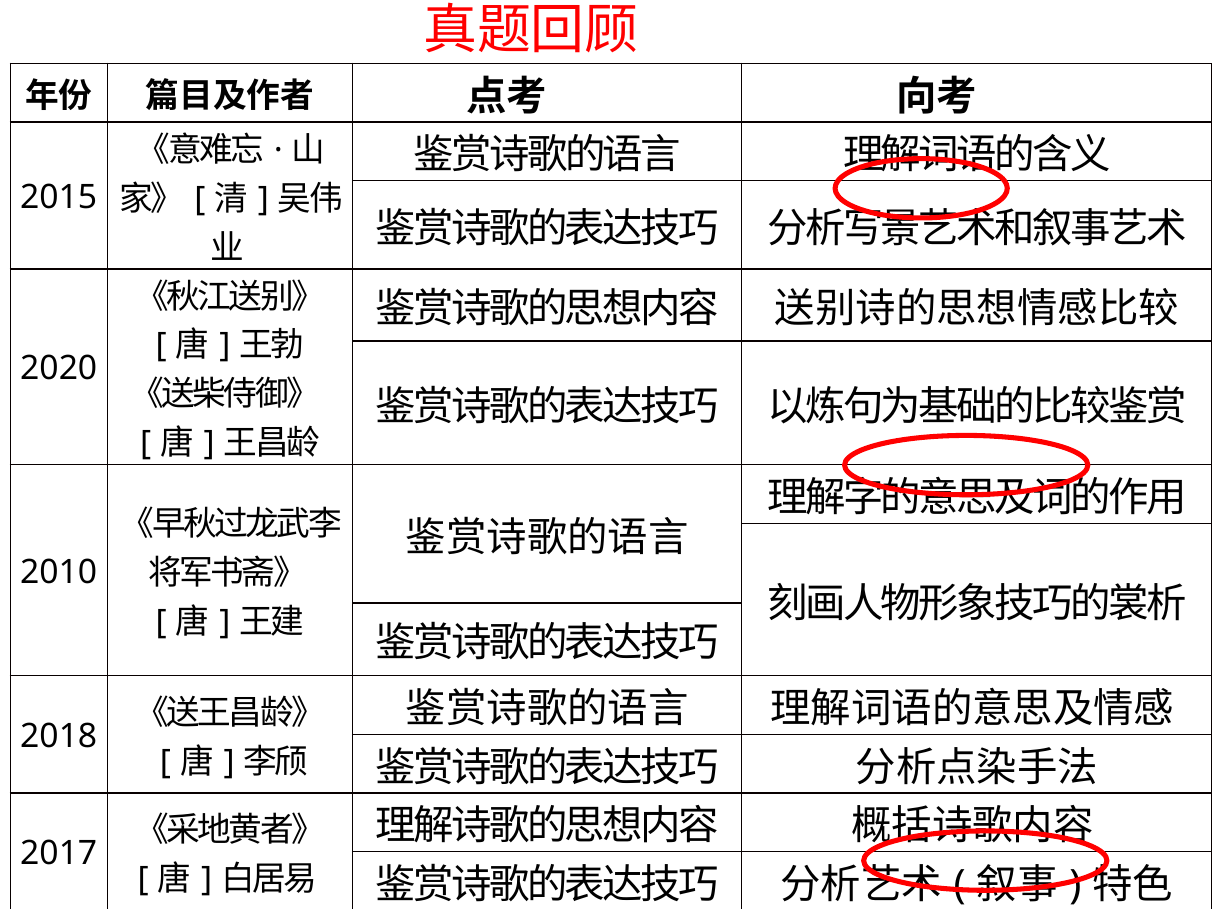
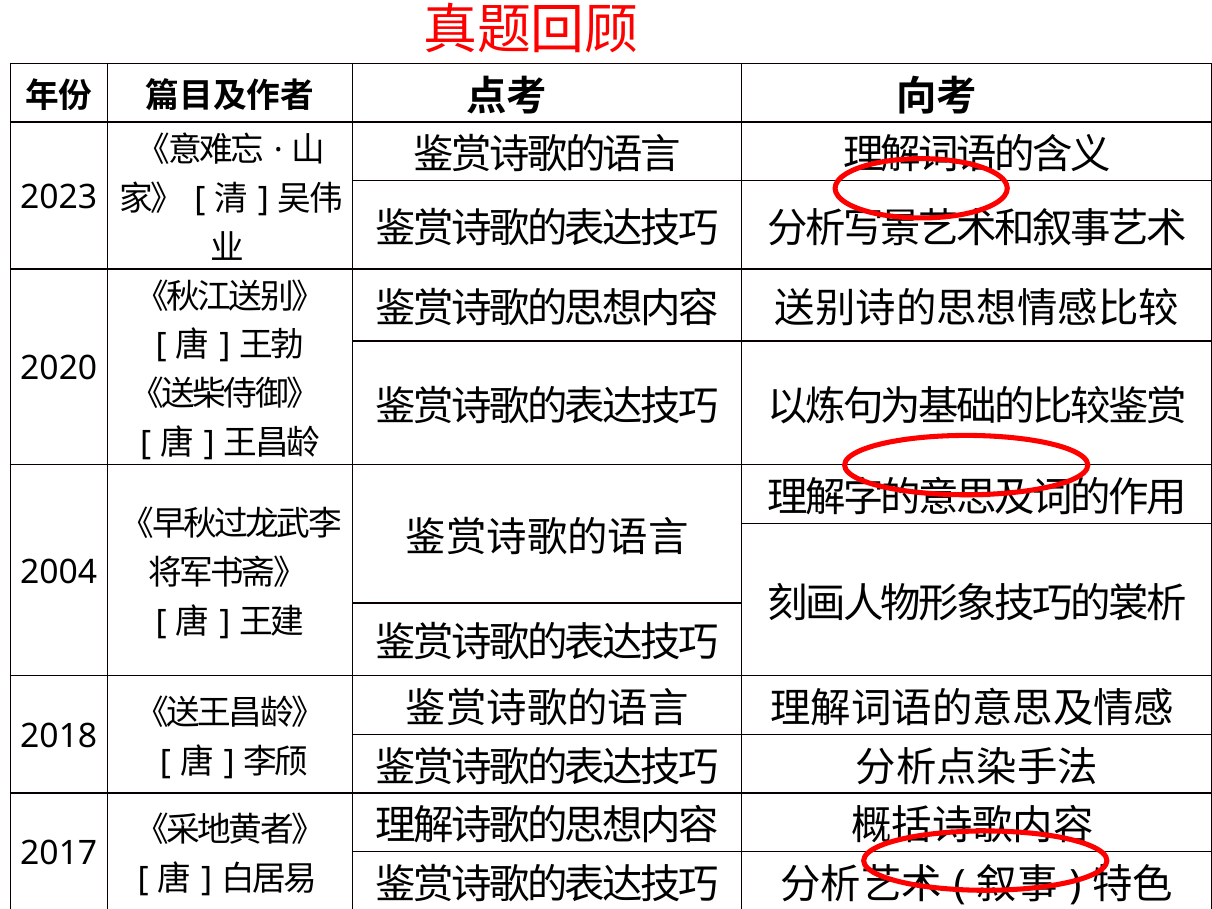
2015 at (59, 197): 2015 -> 2023
2010: 2010 -> 2004
